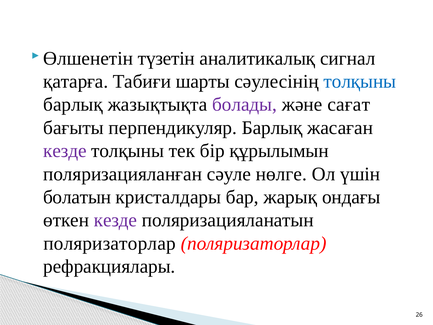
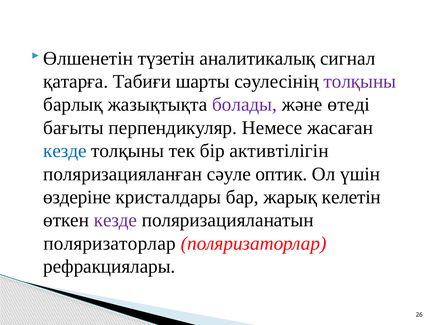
толқыны at (360, 81) colour: blue -> purple
сағат: сағат -> өтеді
перпендикуляр Барлық: Барлық -> Немесе
кезде at (65, 151) colour: purple -> blue
құрылымын: құрылымын -> активтілігін
нөлге: нөлге -> оптик
болатын: болатын -> өздеріне
ондағы: ондағы -> келетін
